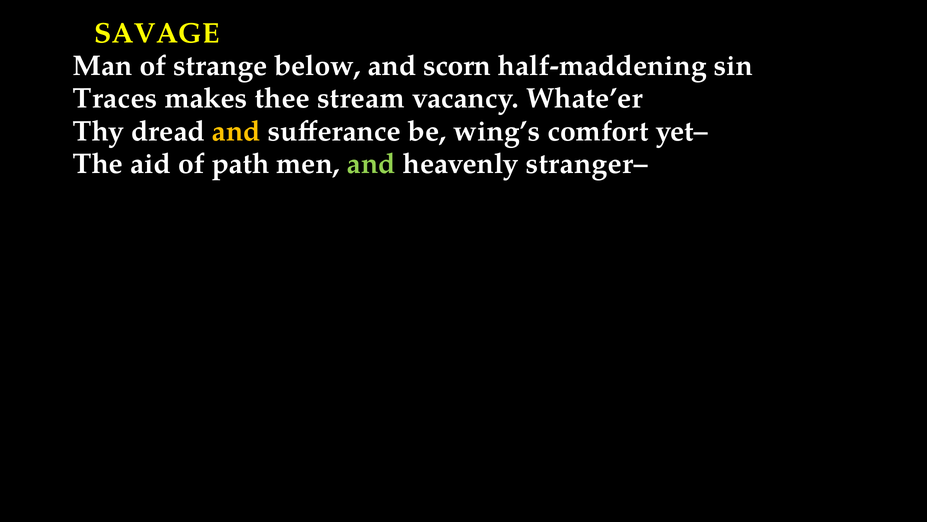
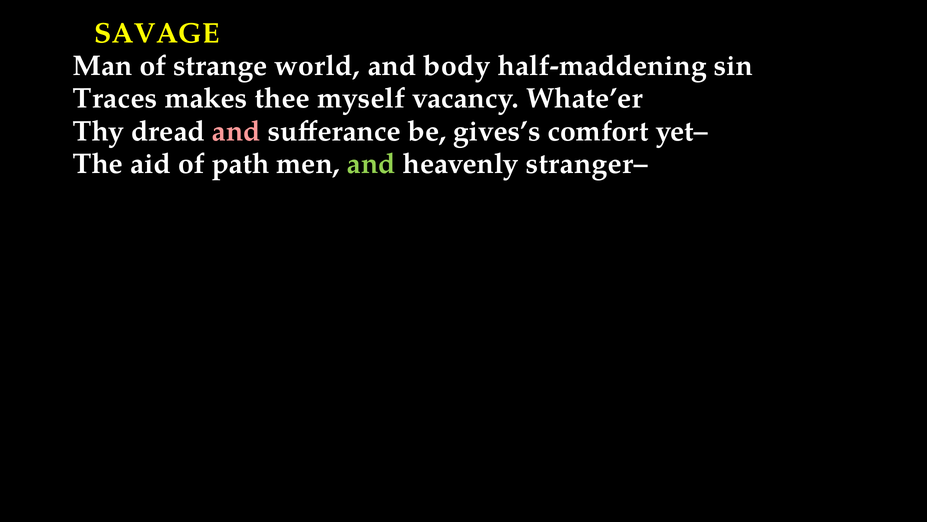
below: below -> world
scorn: scorn -> body
stream: stream -> myself
and at (236, 131) colour: yellow -> pink
wing’s: wing’s -> gives’s
